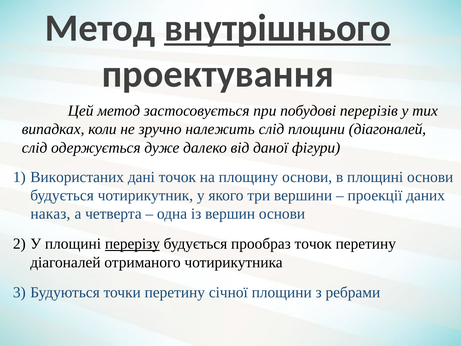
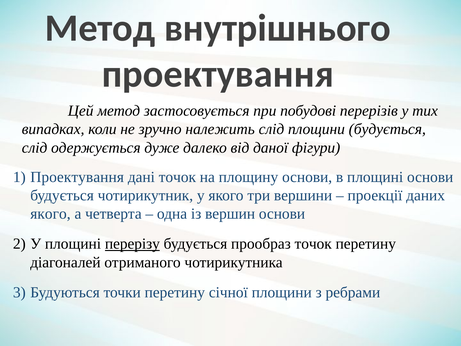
внутрішнього underline: present -> none
площини діагоналей: діагоналей -> будується
Використаних at (77, 177): Використаних -> Проектування
наказ at (50, 214): наказ -> якого
